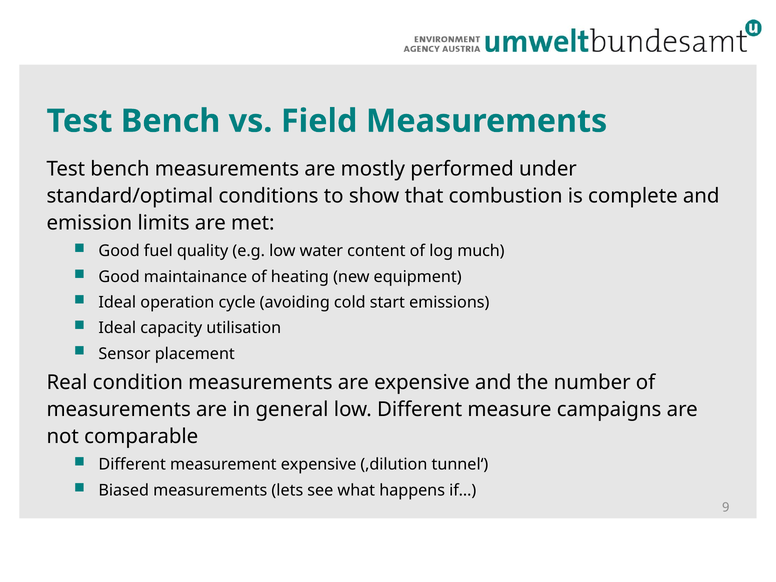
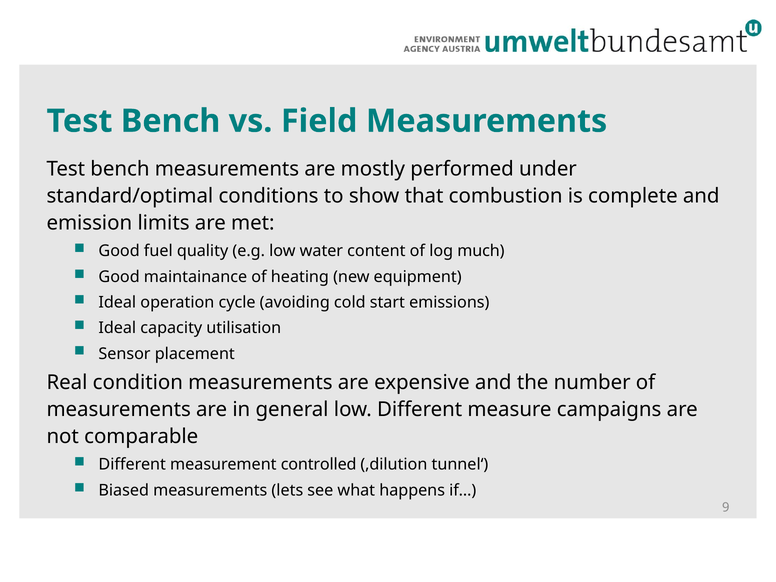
measurement expensive: expensive -> controlled
